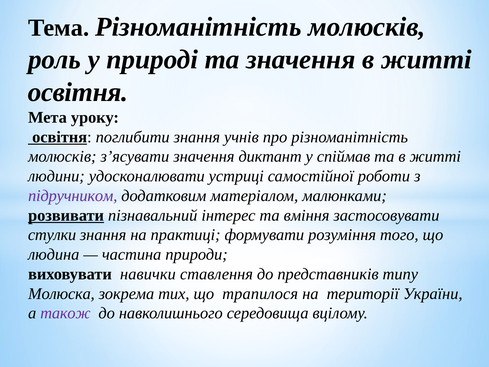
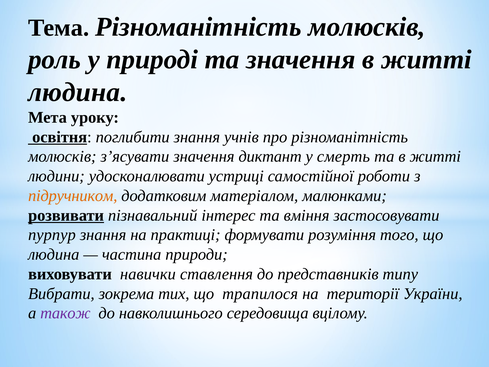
освітня at (78, 92): освітня -> людина
спіймав: спіймав -> смерть
підручником colour: purple -> orange
стулки: стулки -> пурпур
Молюска: Молюска -> Вибрати
